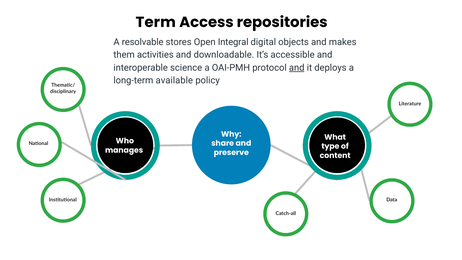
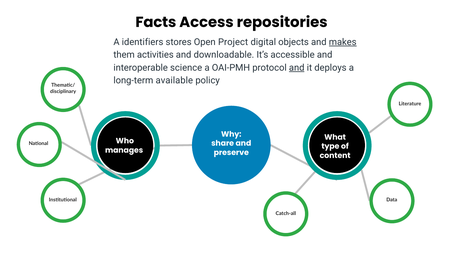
Term: Term -> Facts
resolvable: resolvable -> identifiers
Integral: Integral -> Project
makes underline: none -> present
